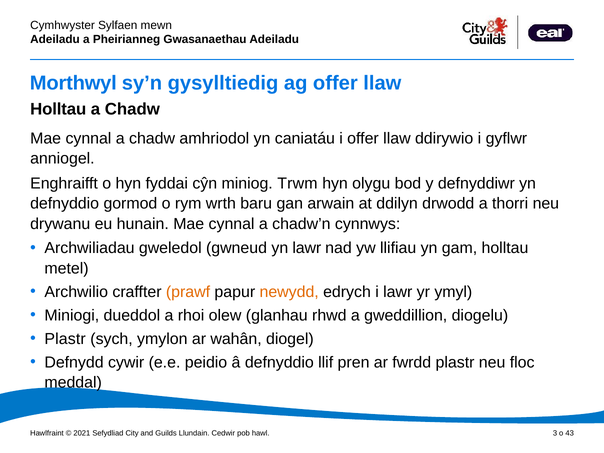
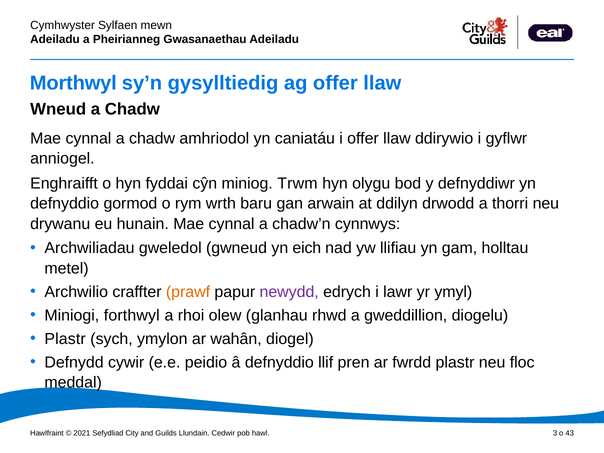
Holltau at (58, 109): Holltau -> Wneud
yn lawr: lawr -> eich
newydd colour: orange -> purple
dueddol: dueddol -> forthwyl
